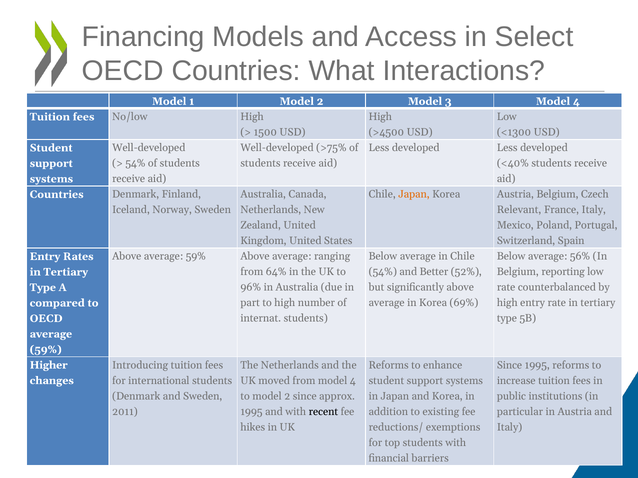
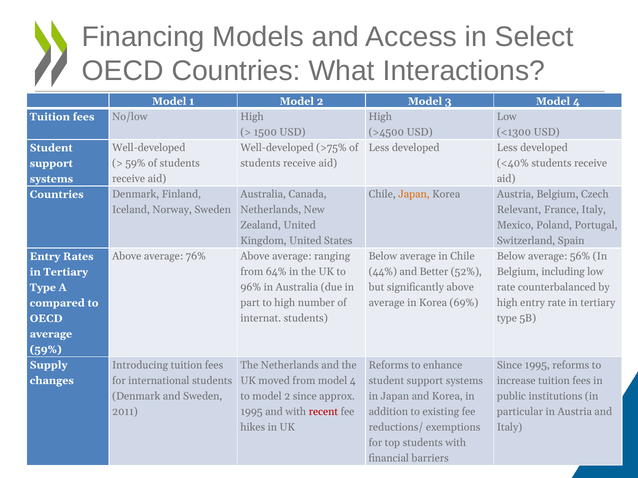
54% at (135, 164): 54% -> 59%
Above average 59%: 59% -> 76%
54% at (383, 272): 54% -> 44%
reporting: reporting -> including
Higher: Higher -> Supply
recent colour: black -> red
